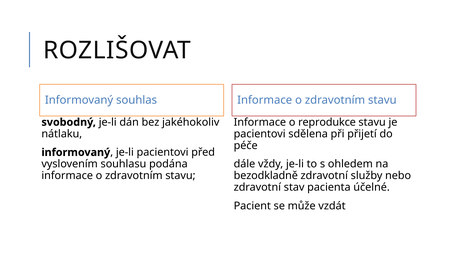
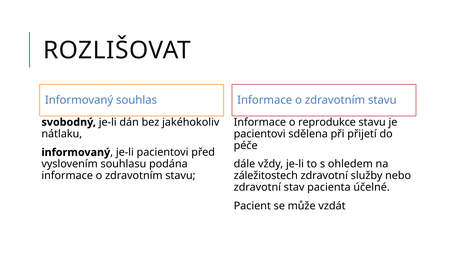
bezodkladně: bezodkladně -> záležitostech
